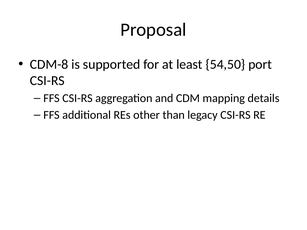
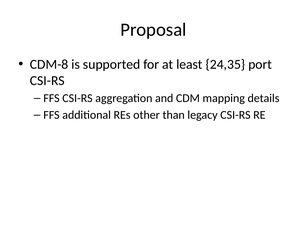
54,50: 54,50 -> 24,35
